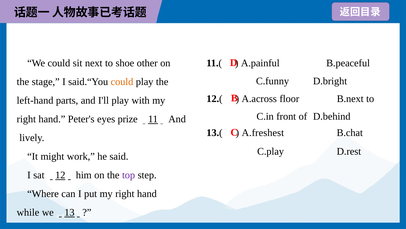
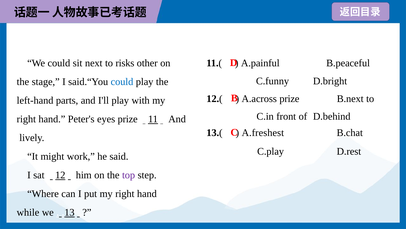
shoe: shoe -> risks
could at (122, 82) colour: orange -> blue
A.across floor: floor -> prize
